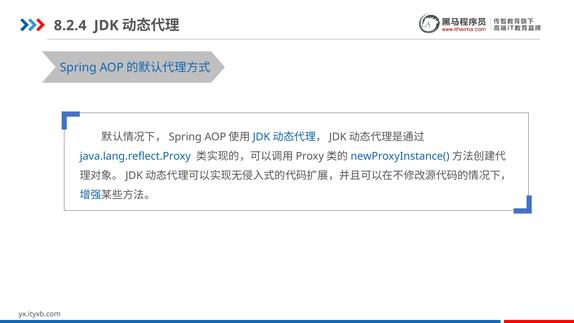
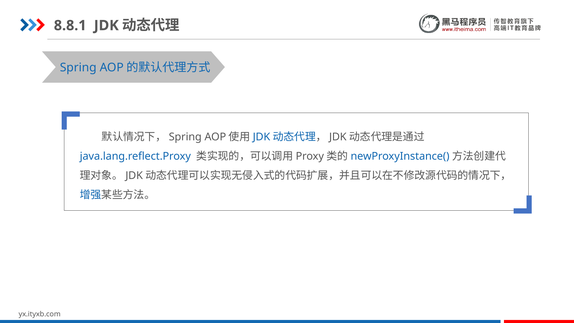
8.2.4: 8.2.4 -> 8.8.1
